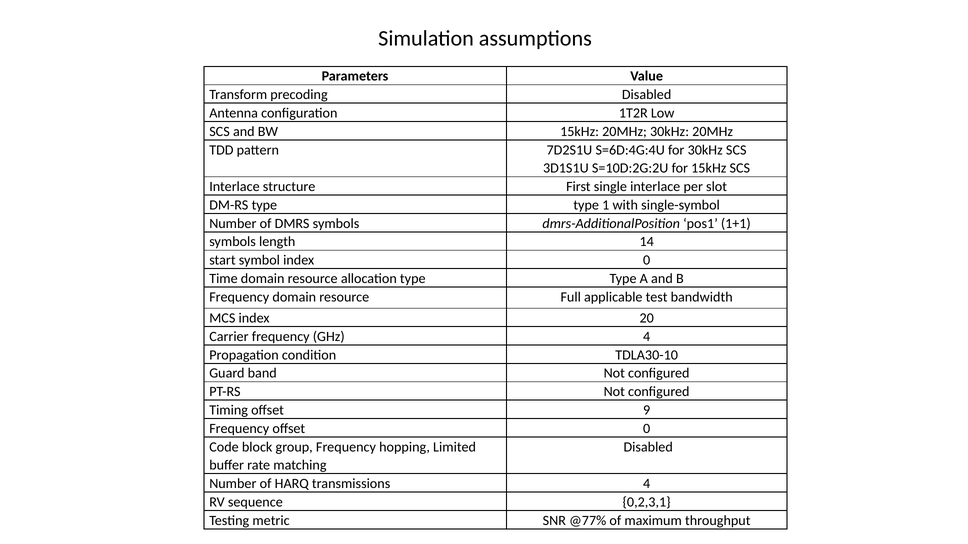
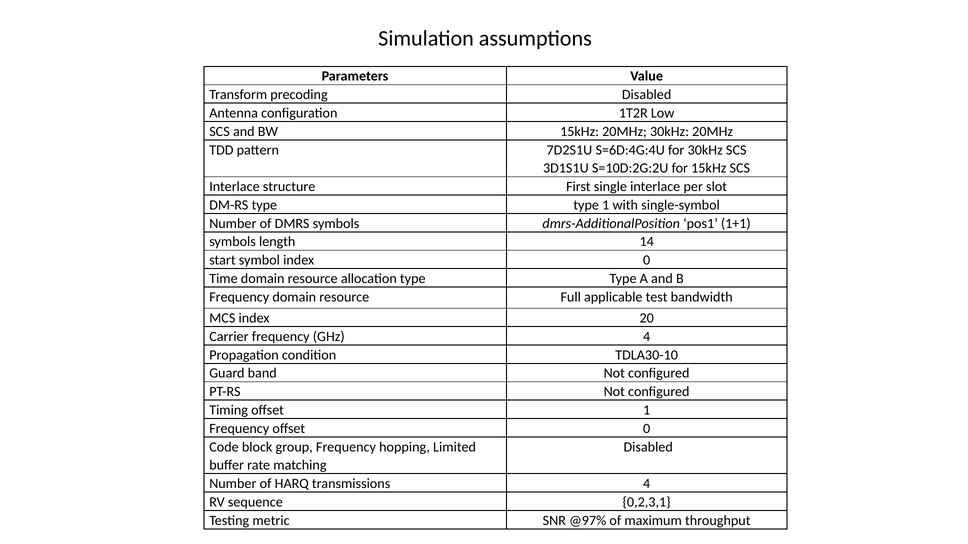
offset 9: 9 -> 1
@77%: @77% -> @97%
